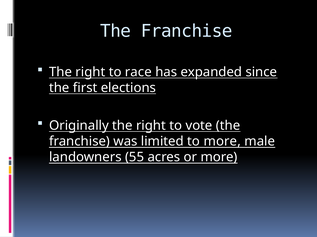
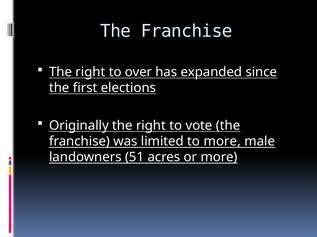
race: race -> over
55: 55 -> 51
